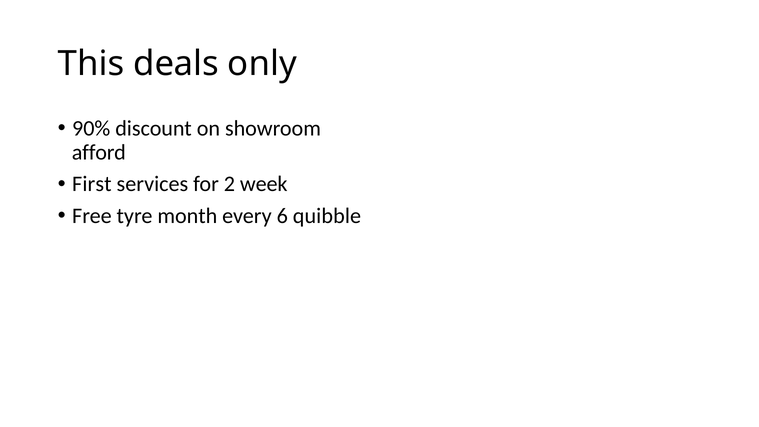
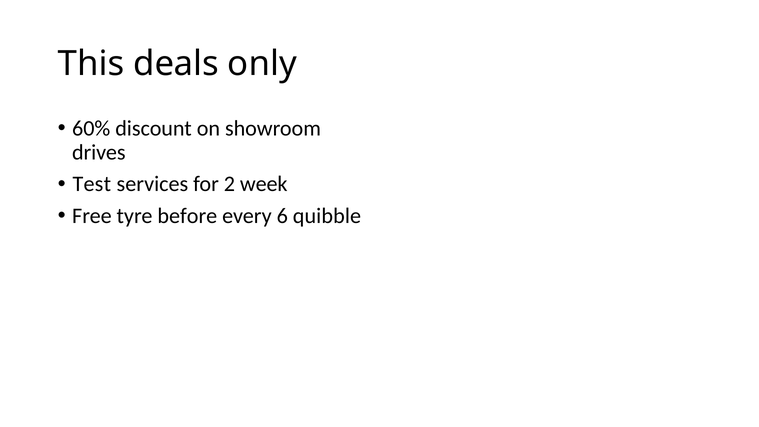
90%: 90% -> 60%
afford: afford -> drives
First: First -> Test
month: month -> before
